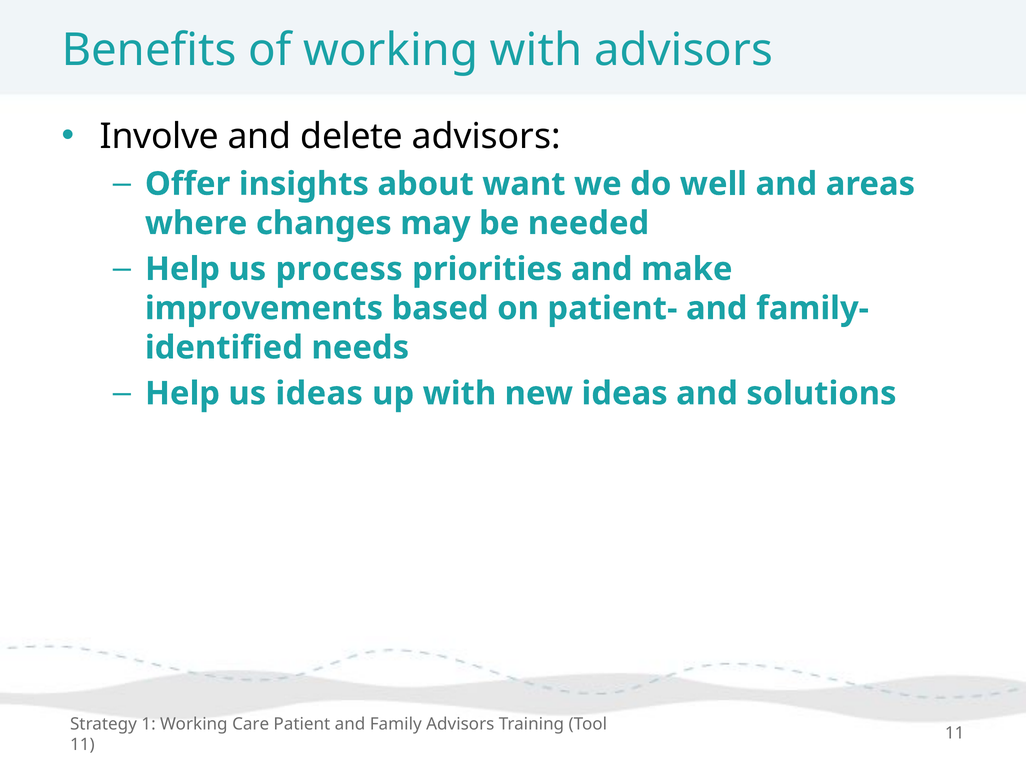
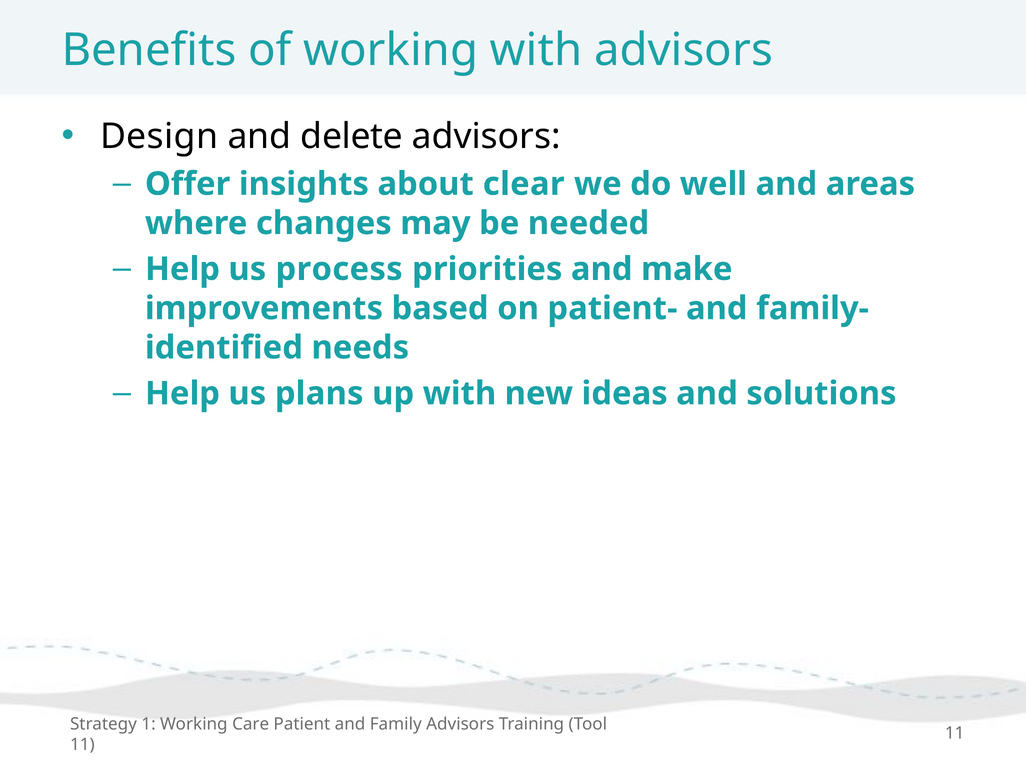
Involve: Involve -> Design
want: want -> clear
us ideas: ideas -> plans
